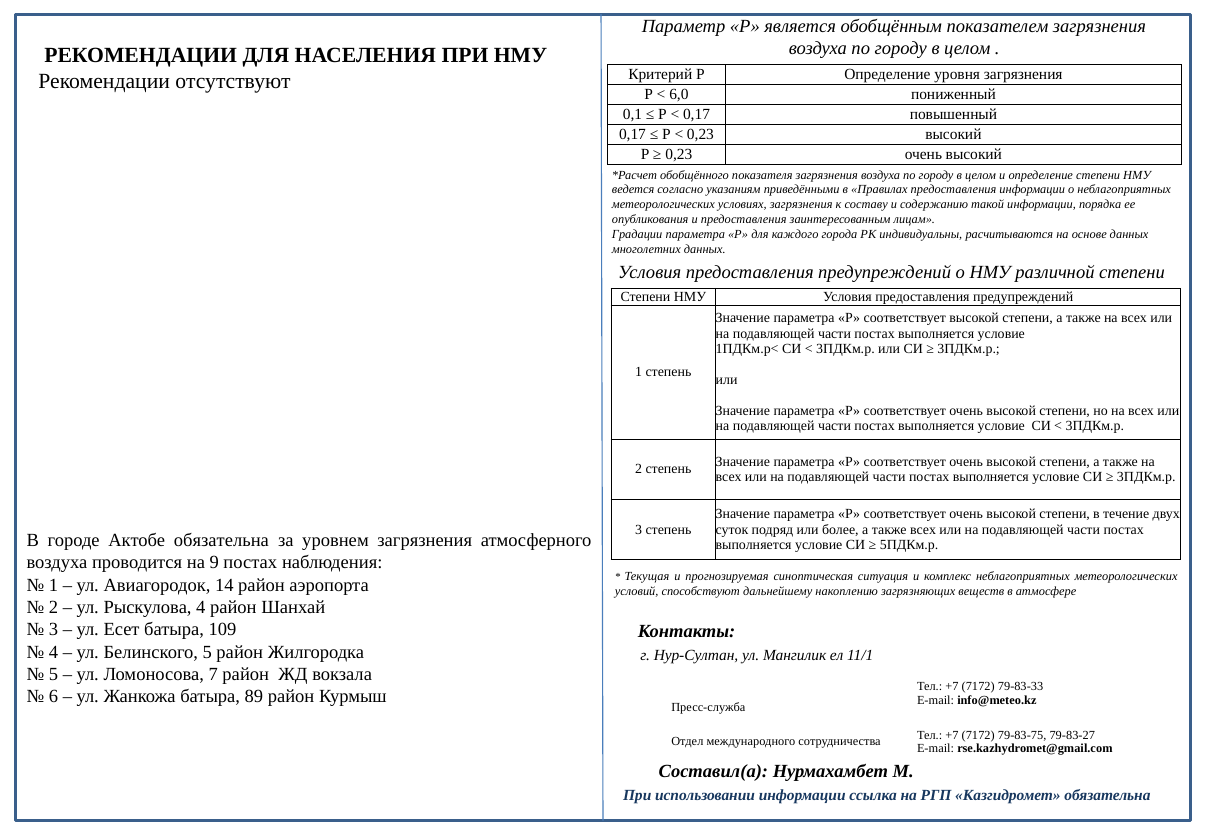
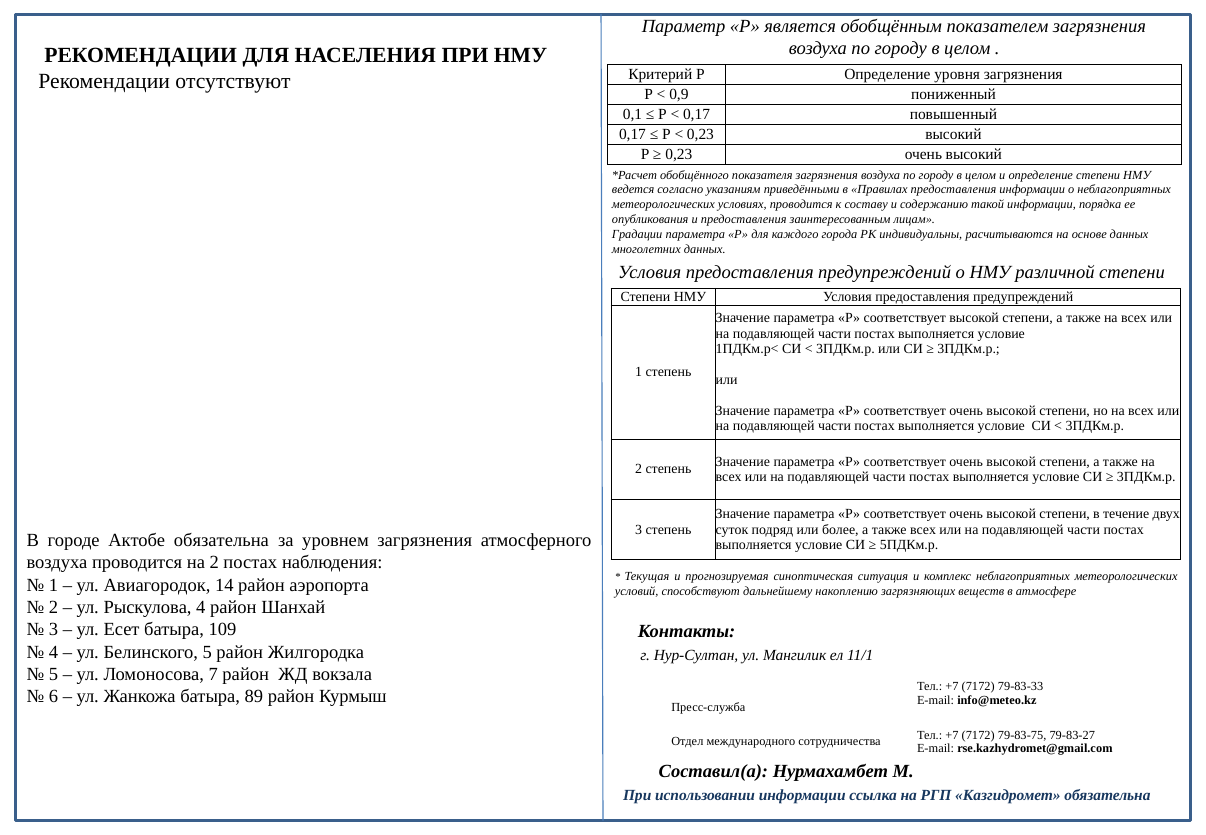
6,0: 6,0 -> 0,9
условиях загрязнения: загрязнения -> проводится
на 9: 9 -> 2
